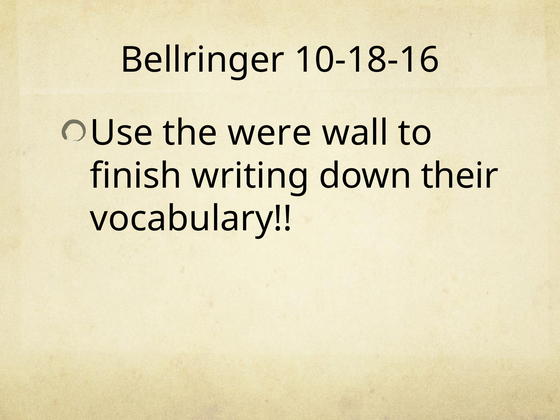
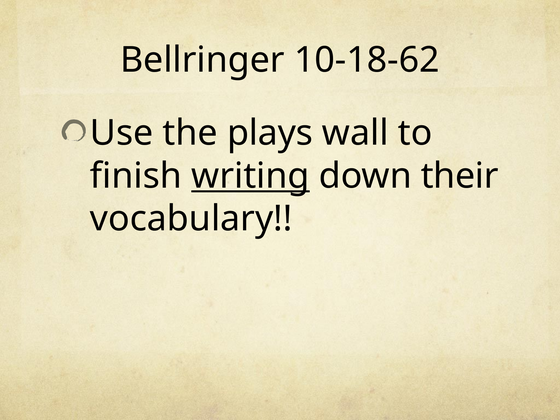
10-18-16: 10-18-16 -> 10-18-62
were: were -> plays
writing underline: none -> present
